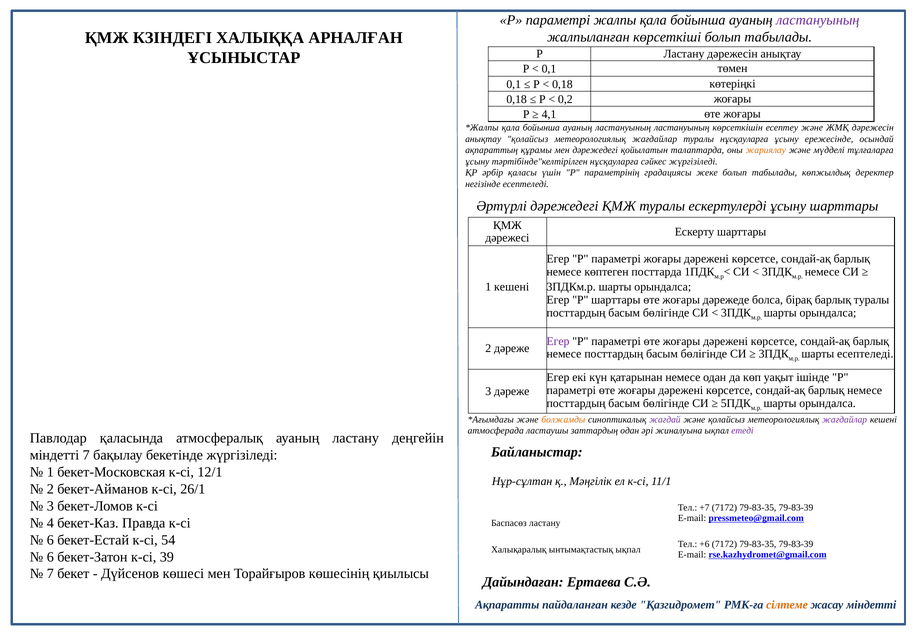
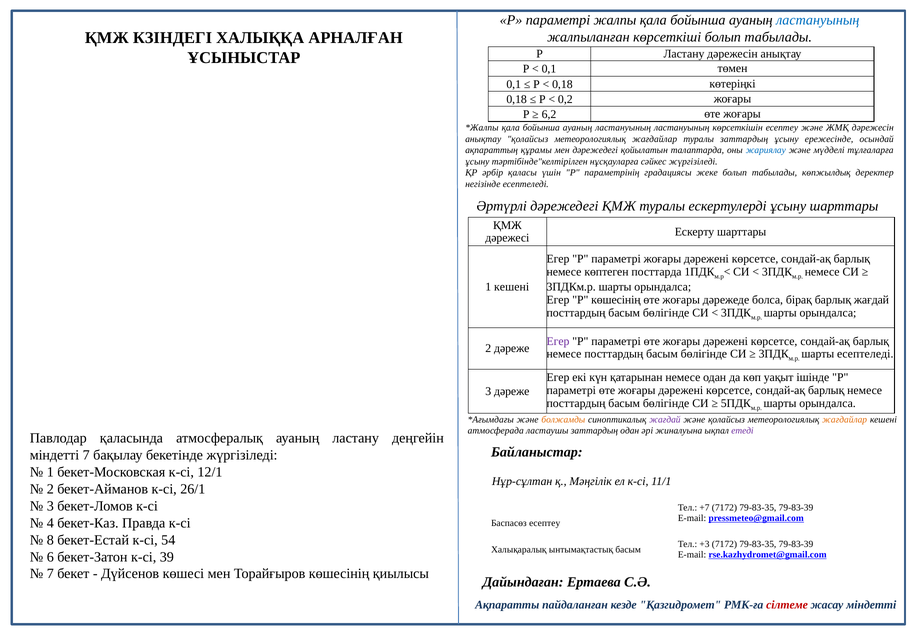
ластануының at (818, 20) colour: purple -> blue
4,1: 4,1 -> 6,2
туралы нұсқауларға: нұсқауларға -> заттардың
жариялау colour: orange -> blue
P шарттары: шарттары -> көшесінің
барлық туралы: туралы -> жағдай
жағдайлар at (845, 419) colour: purple -> orange
Баспасөз ластану: ластану -> есептеу
6 at (50, 540): 6 -> 8
+6: +6 -> +3
ынтымақтастық ықпал: ықпал -> басым
сілтеме colour: orange -> red
